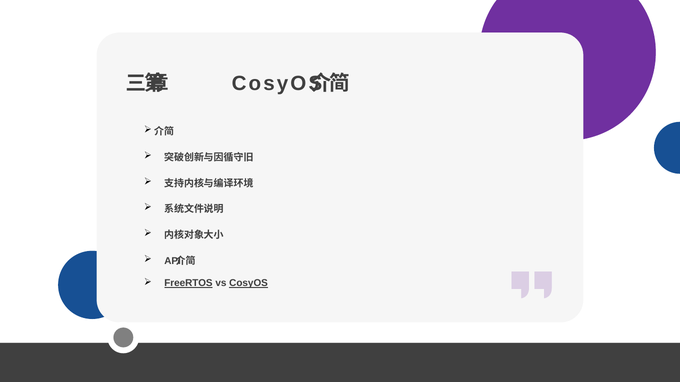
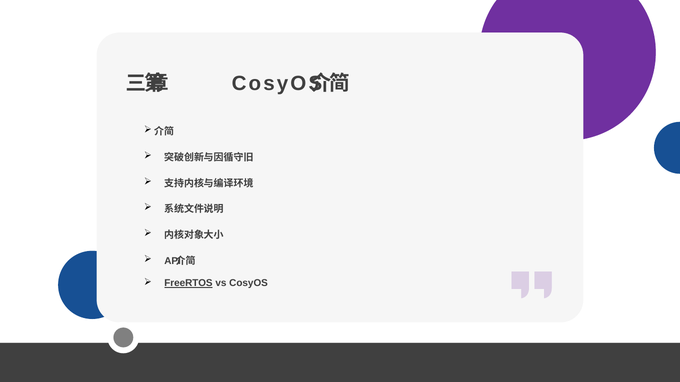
CosyOS at (249, 284) underline: present -> none
